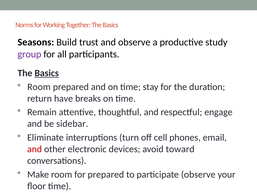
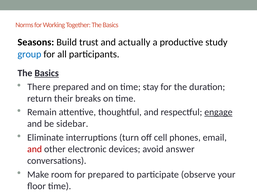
and observe: observe -> actually
group colour: purple -> blue
Room at (39, 87): Room -> There
have: have -> their
engage underline: none -> present
toward: toward -> answer
